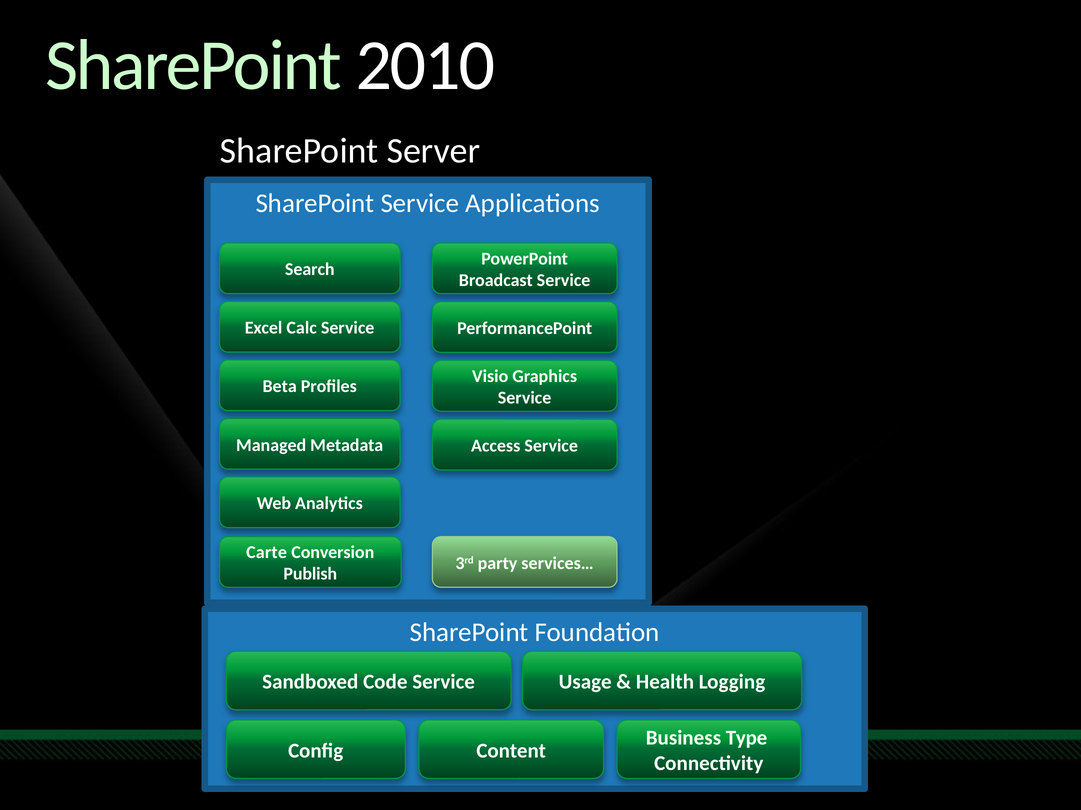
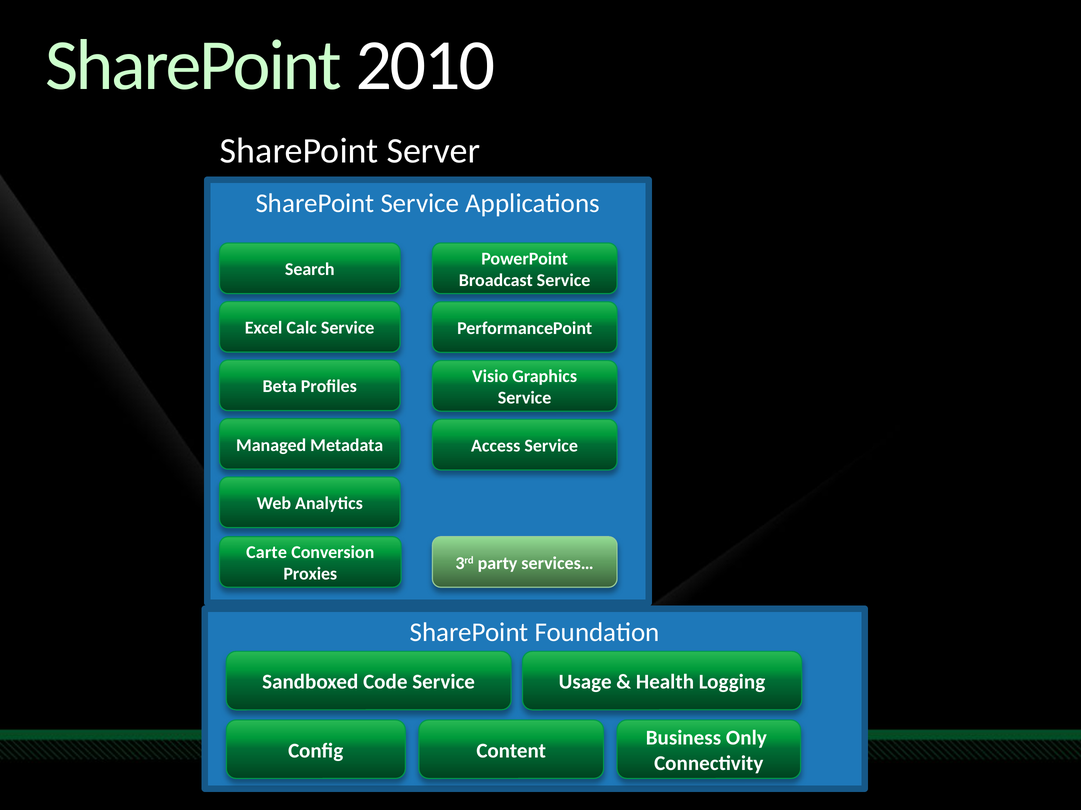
Publish: Publish -> Proxies
Type: Type -> Only
